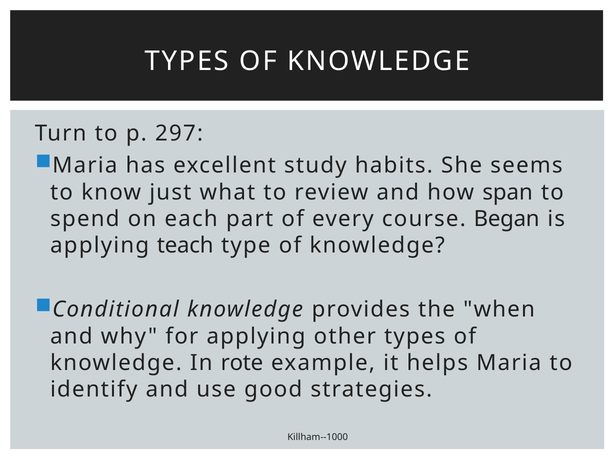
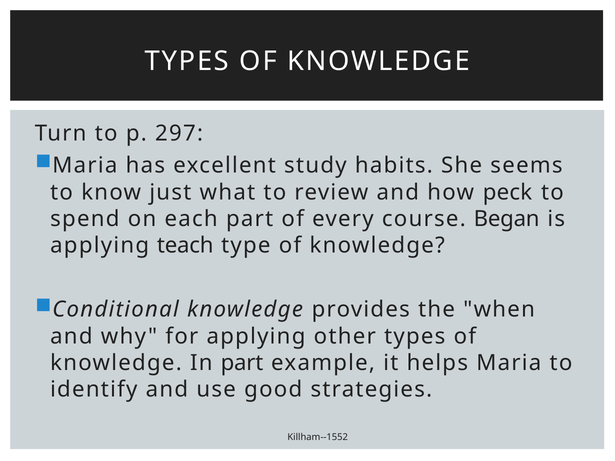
span: span -> peck
In rote: rote -> part
Killham--1000: Killham--1000 -> Killham--1552
